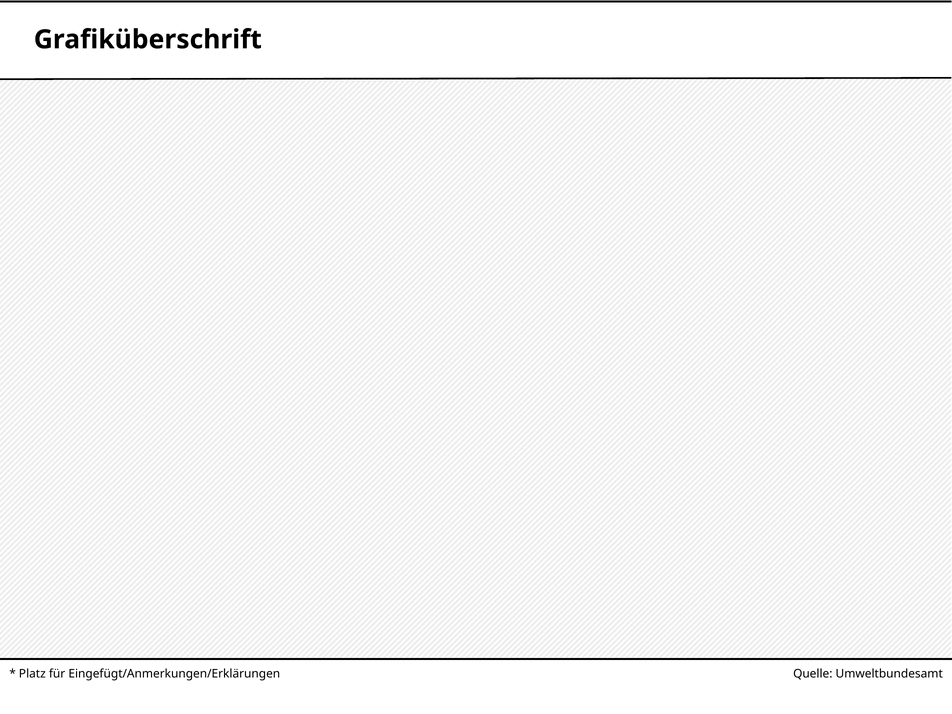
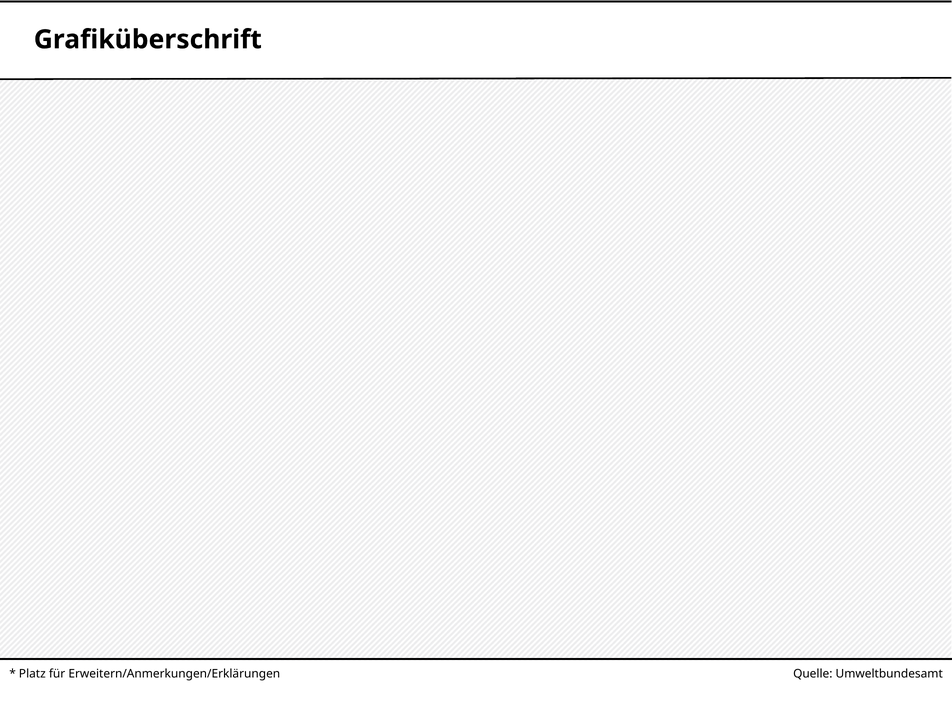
Eingefügt/Anmerkungen/Erklärungen: Eingefügt/Anmerkungen/Erklärungen -> Erweitern/Anmerkungen/Erklärungen
